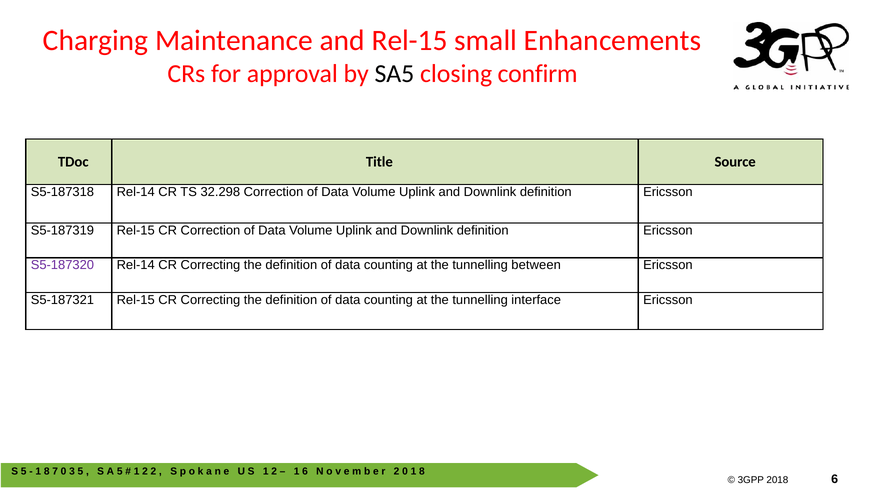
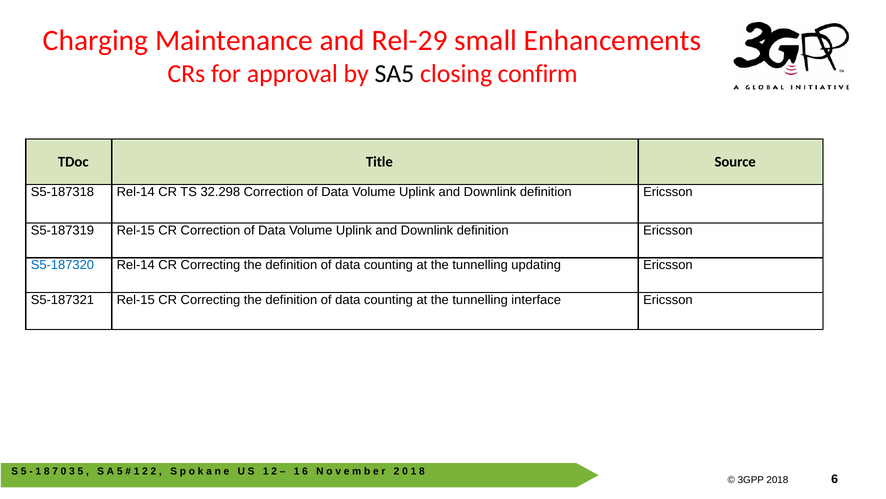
and Rel-15: Rel-15 -> Rel-29
S5-187320 colour: purple -> blue
between: between -> updating
